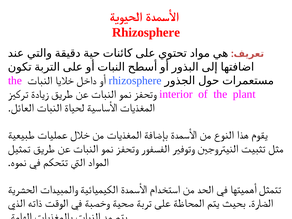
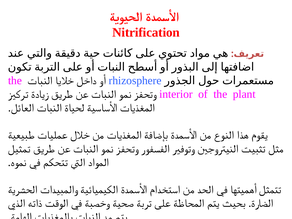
Rhizosphere at (146, 32): Rhizosphere -> Nitrification
